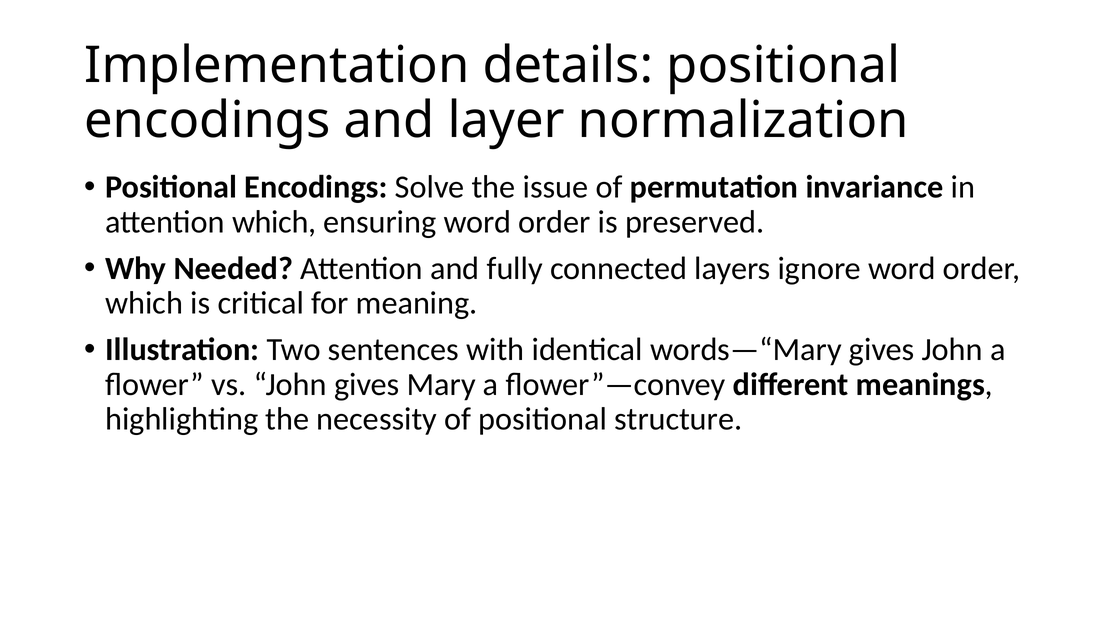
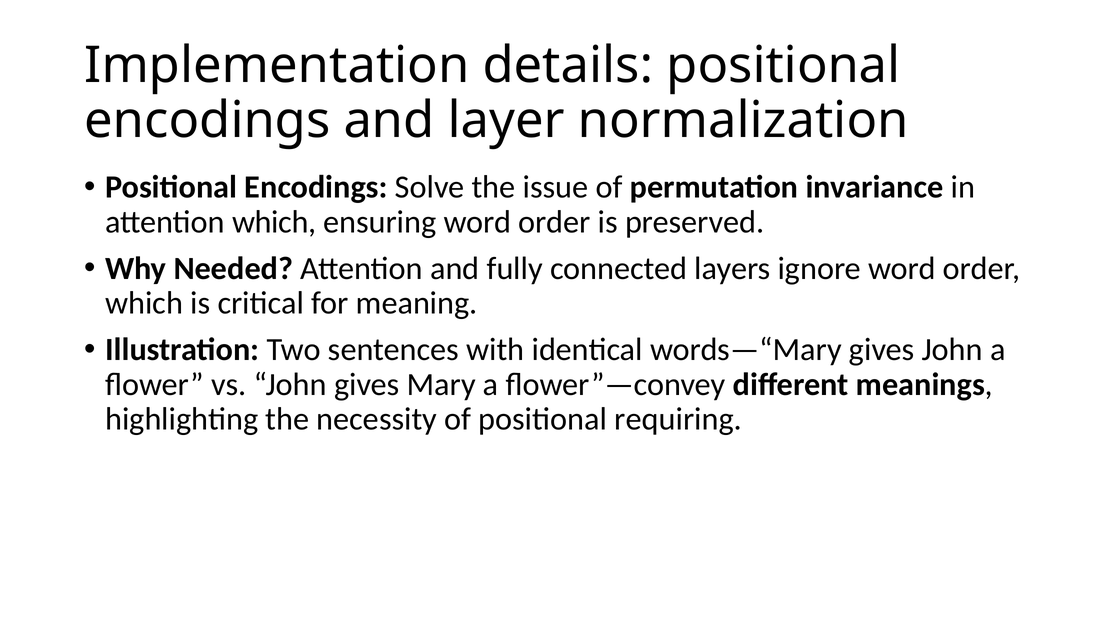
structure: structure -> requiring
